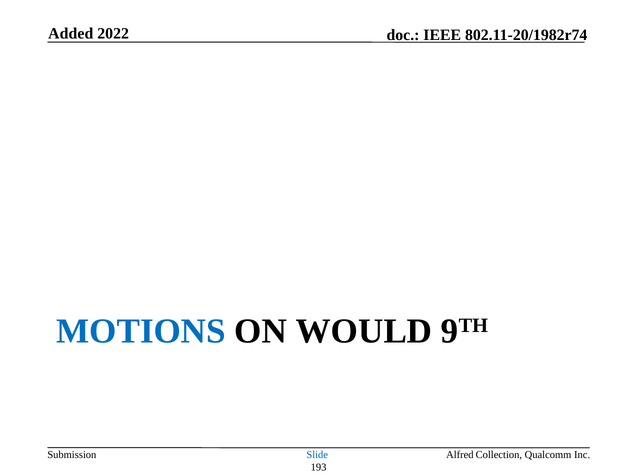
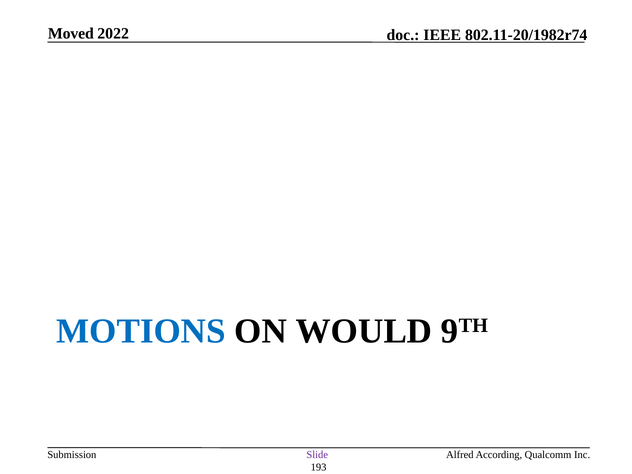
Added: Added -> Moved
Slide colour: blue -> purple
Collection: Collection -> According
